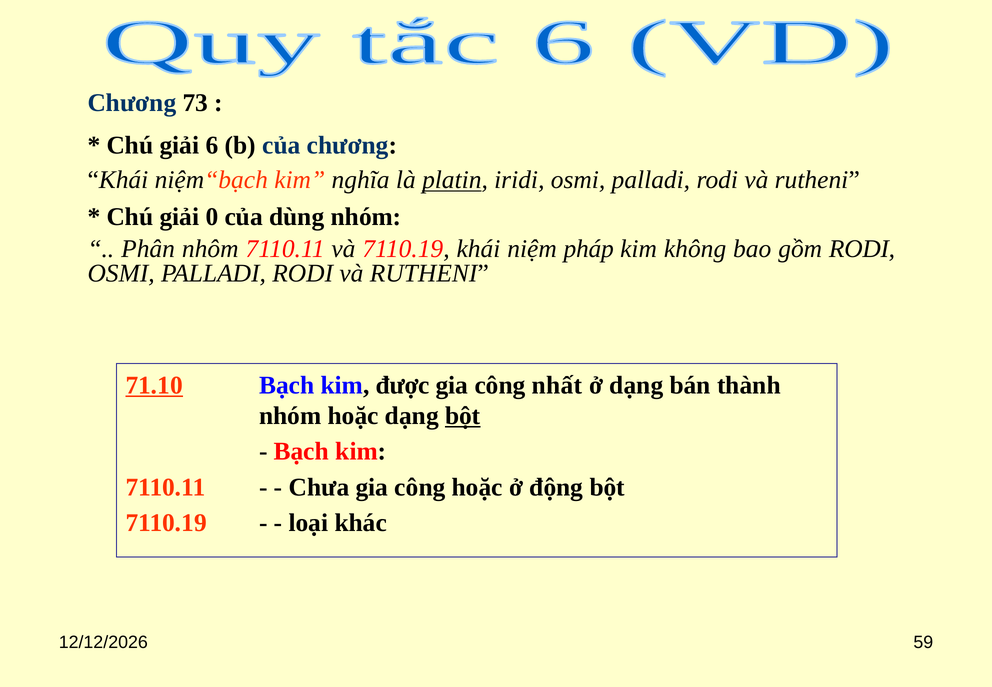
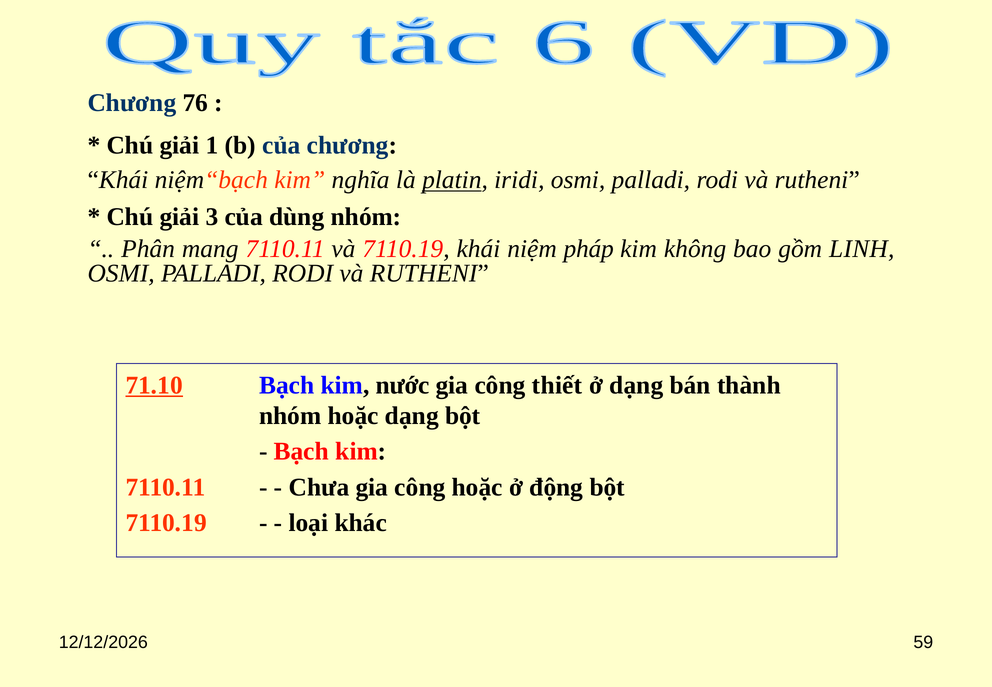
73: 73 -> 76
6: 6 -> 1
0: 0 -> 3
nhôm: nhôm -> mang
gồm RODI: RODI -> LINH
được: được -> nước
nhất: nhất -> thiết
bột at (463, 416) underline: present -> none
